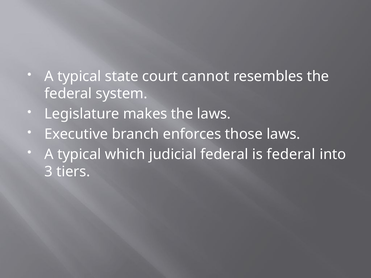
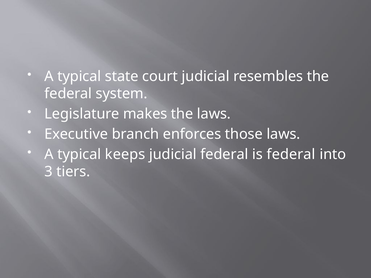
court cannot: cannot -> judicial
which: which -> keeps
